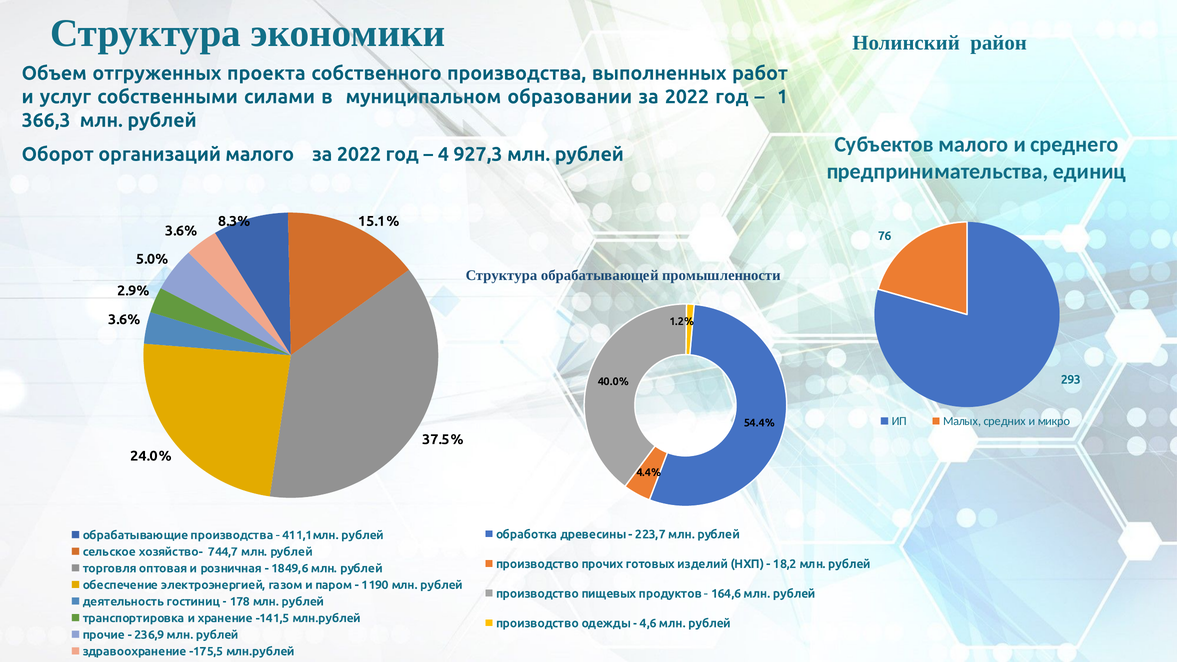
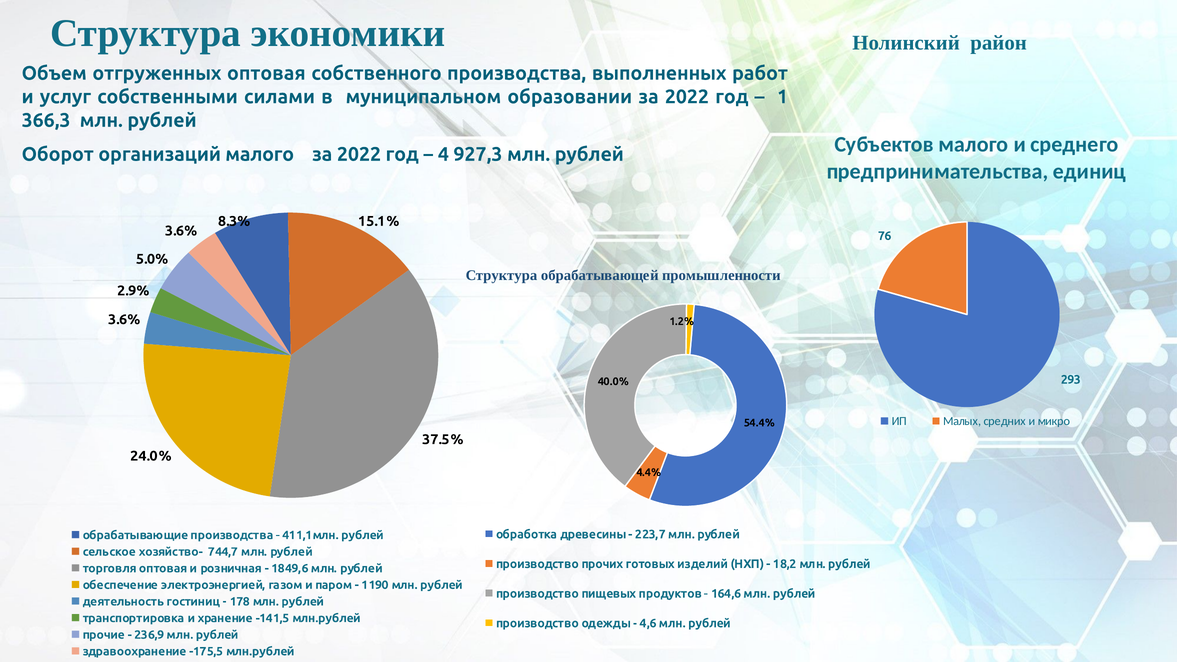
отгруженных проекта: проекта -> оптовая
